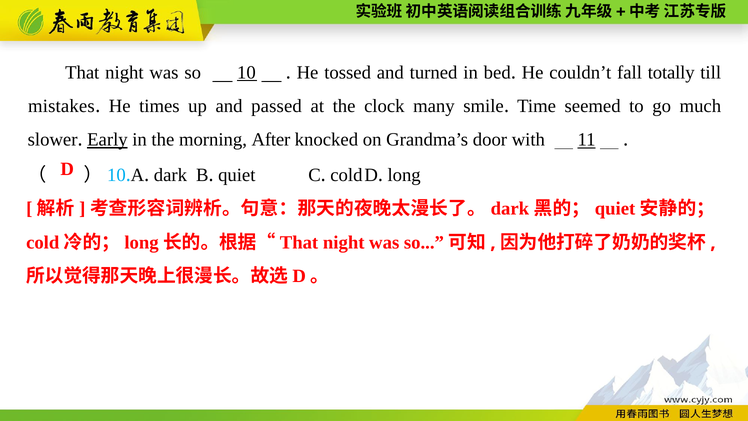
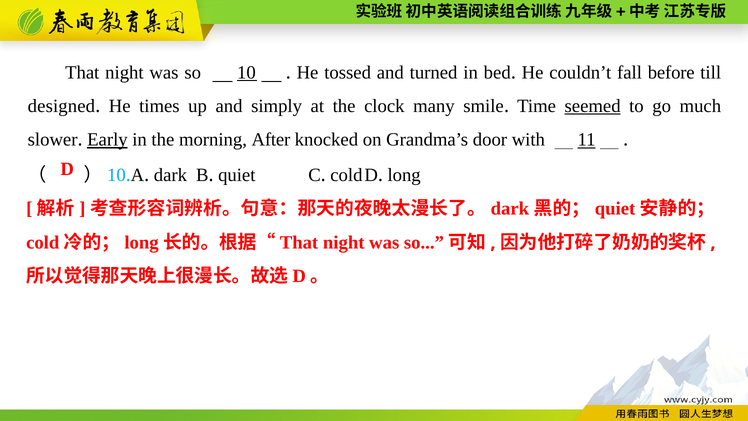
totally: totally -> before
mistakes: mistakes -> designed
passed: passed -> simply
seemed underline: none -> present
